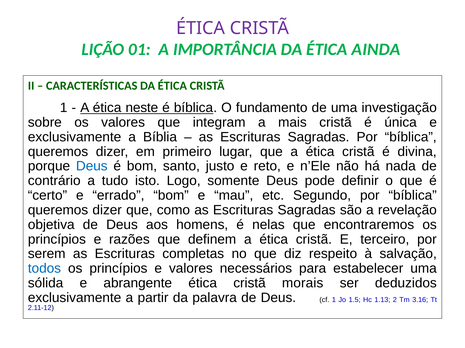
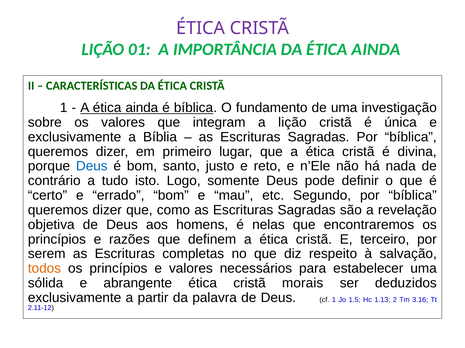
A ética neste: neste -> ainda
a mais: mais -> lição
todos colour: blue -> orange
